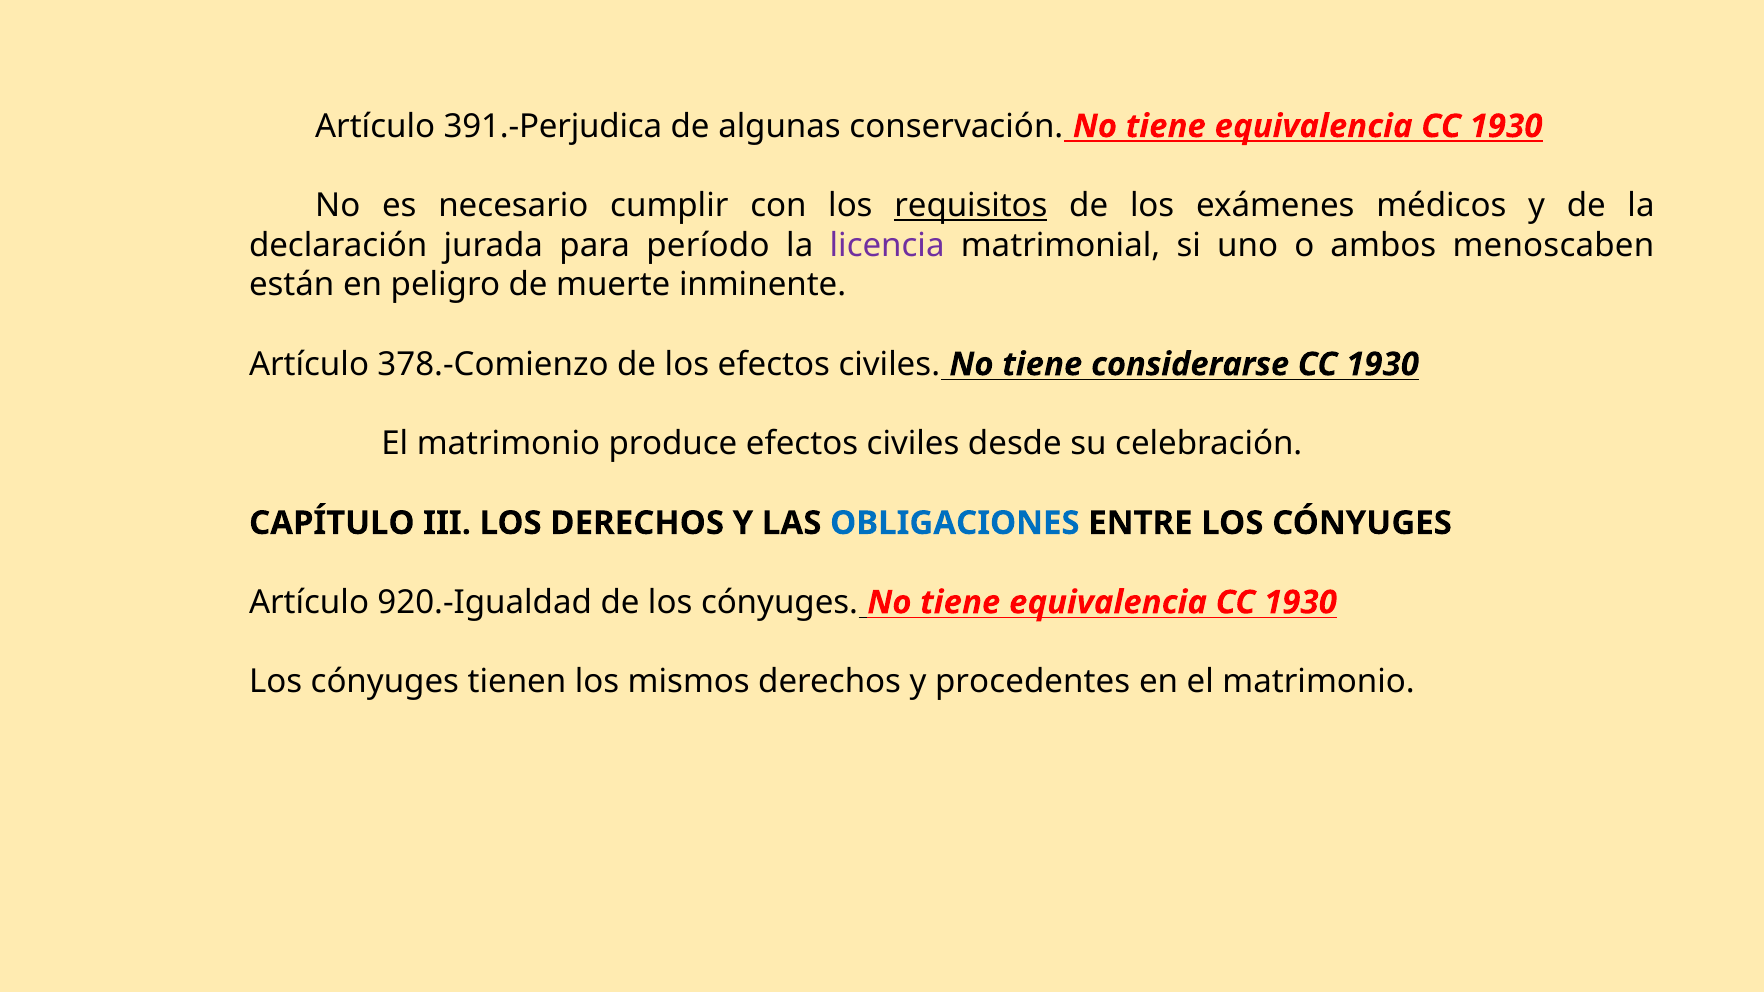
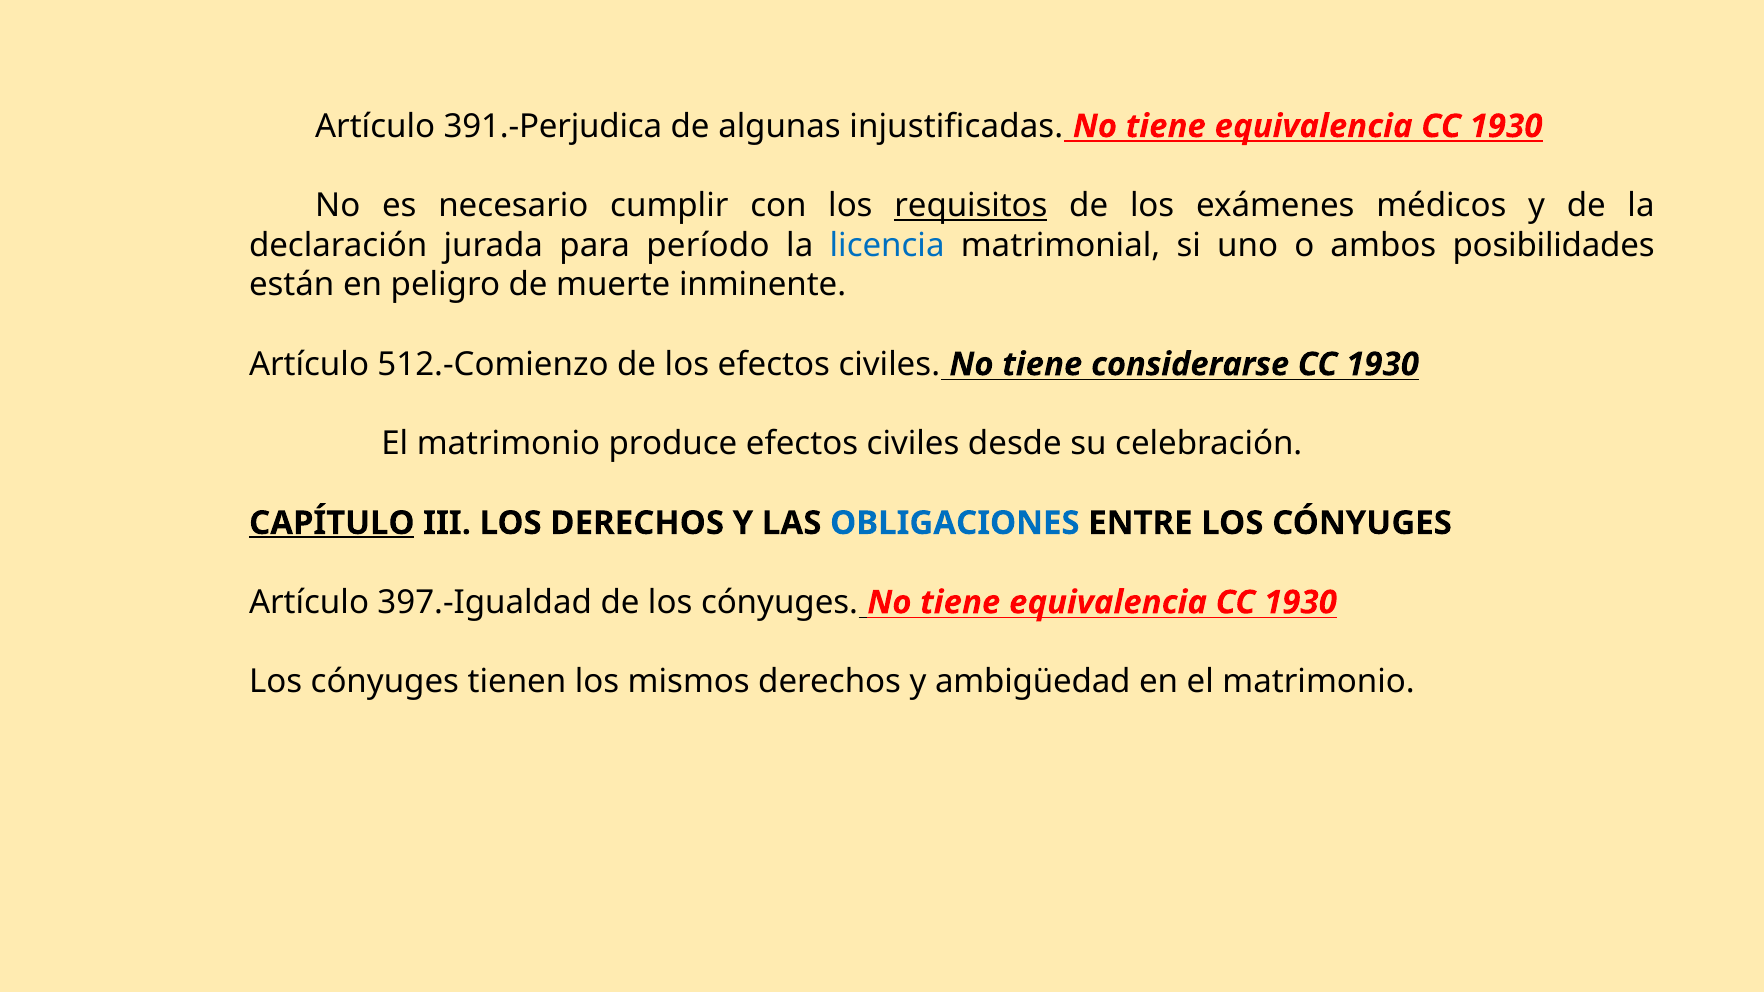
conservación: conservación -> injustificadas
licencia colour: purple -> blue
menoscaben: menoscaben -> posibilidades
378.-Comienzo: 378.-Comienzo -> 512.-Comienzo
CAPÍTULO underline: none -> present
920.-Igualdad: 920.-Igualdad -> 397.-Igualdad
procedentes: procedentes -> ambigüedad
